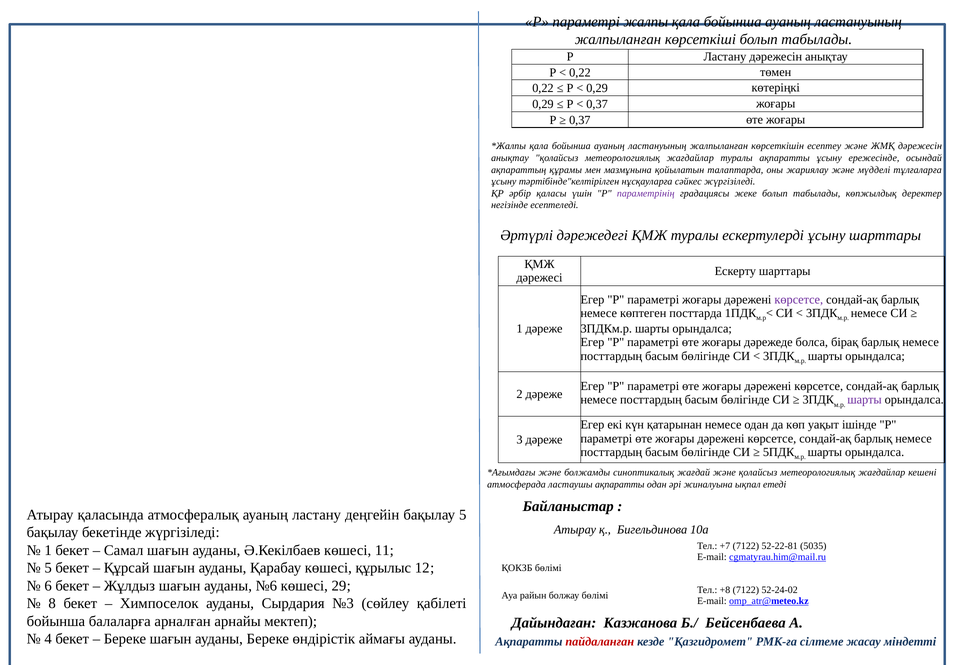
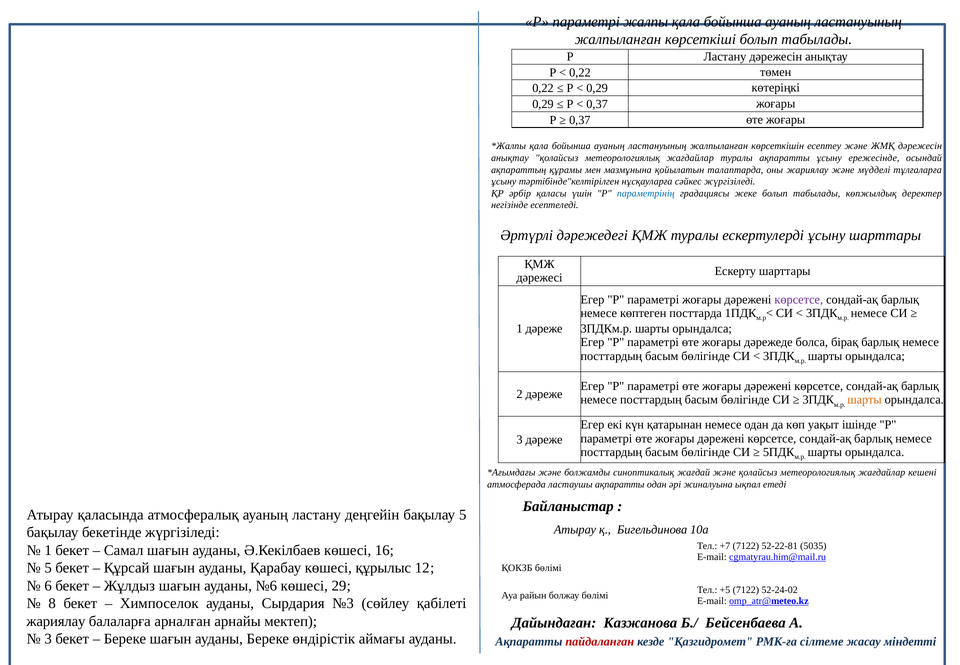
параметрінің colour: purple -> blue
шарты at (865, 400) colour: purple -> orange
11: 11 -> 16
+8: +8 -> +5
бойынша at (56, 621): бойынша -> жариялау
4 at (48, 639): 4 -> 3
